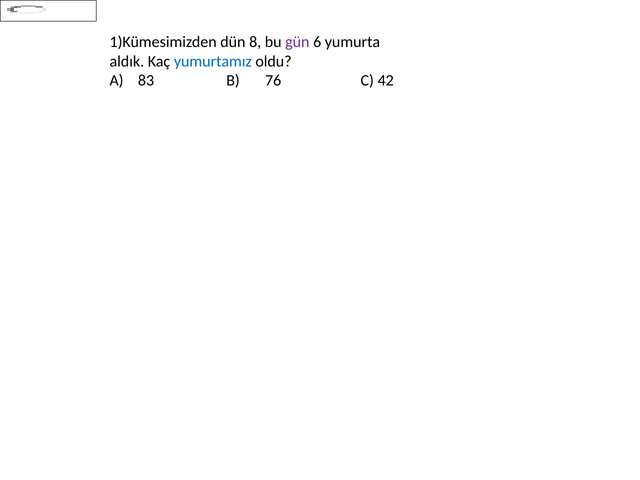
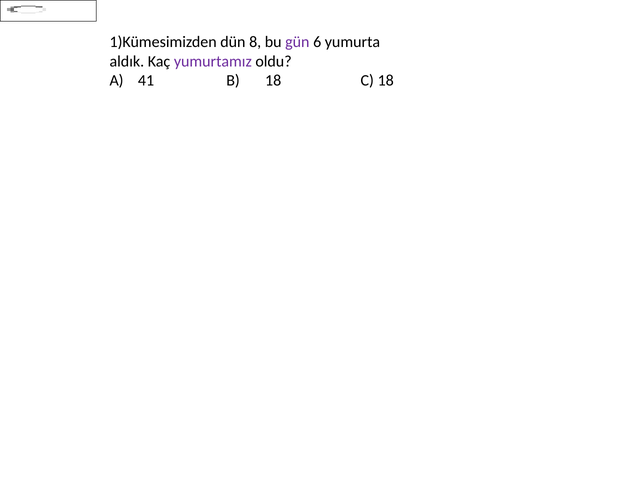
yumurtamız colour: blue -> purple
83: 83 -> 41
B 76: 76 -> 18
C 42: 42 -> 18
